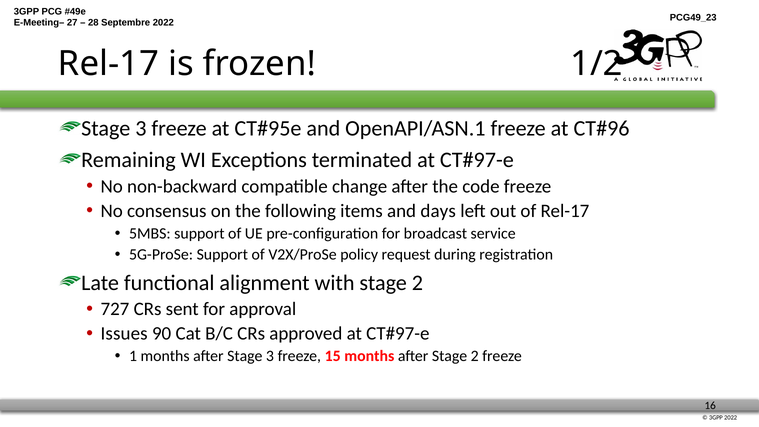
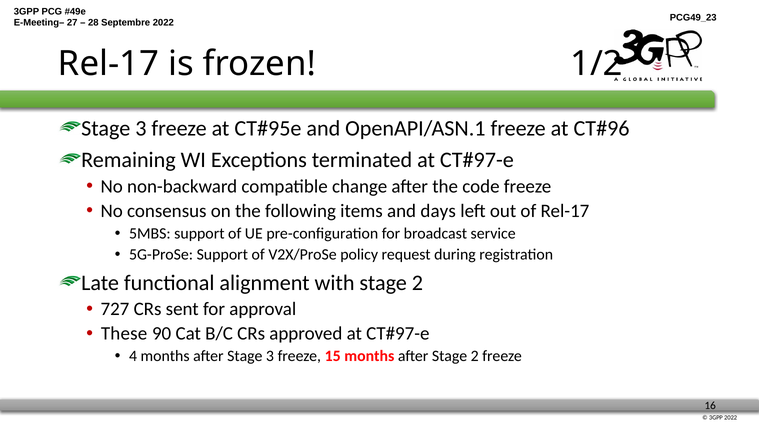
Issues: Issues -> These
1: 1 -> 4
